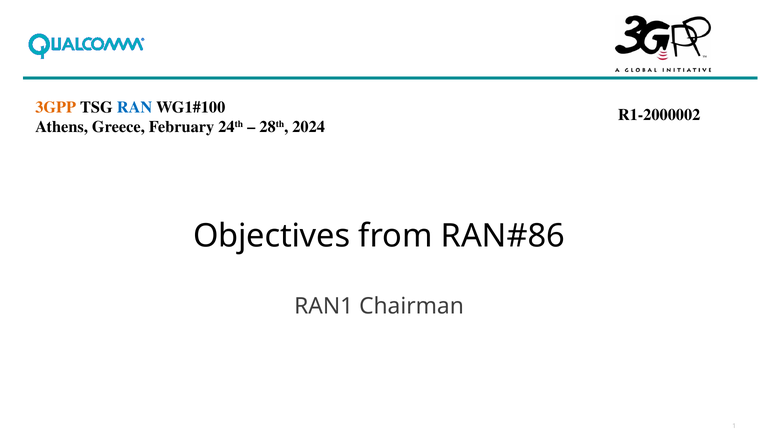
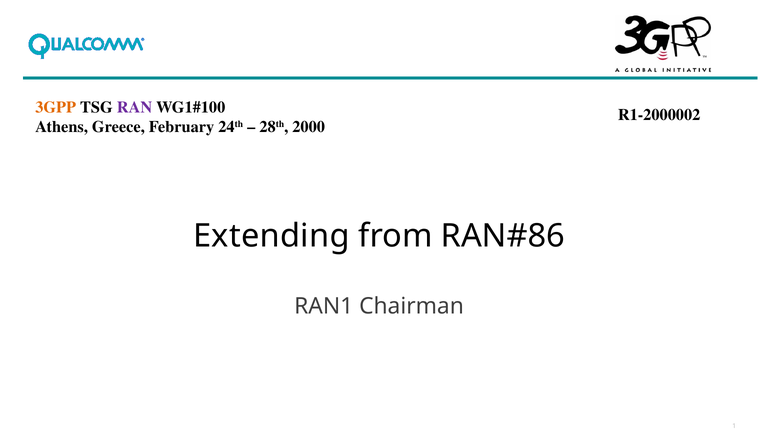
RAN colour: blue -> purple
2024: 2024 -> 2000
Objectives: Objectives -> Extending
